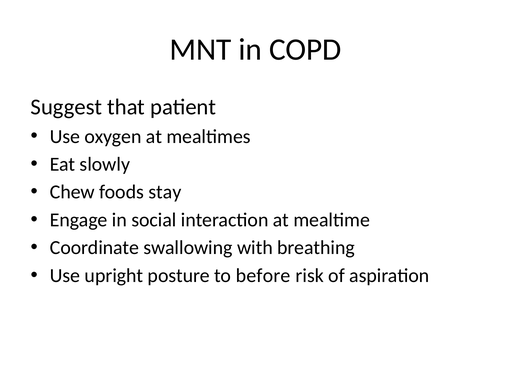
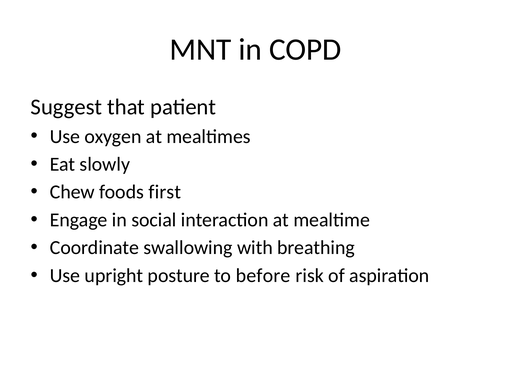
stay: stay -> first
